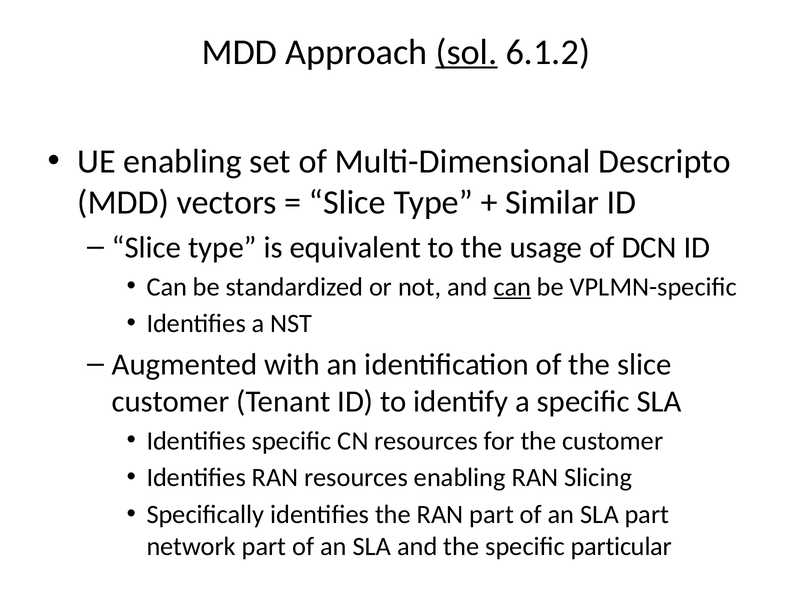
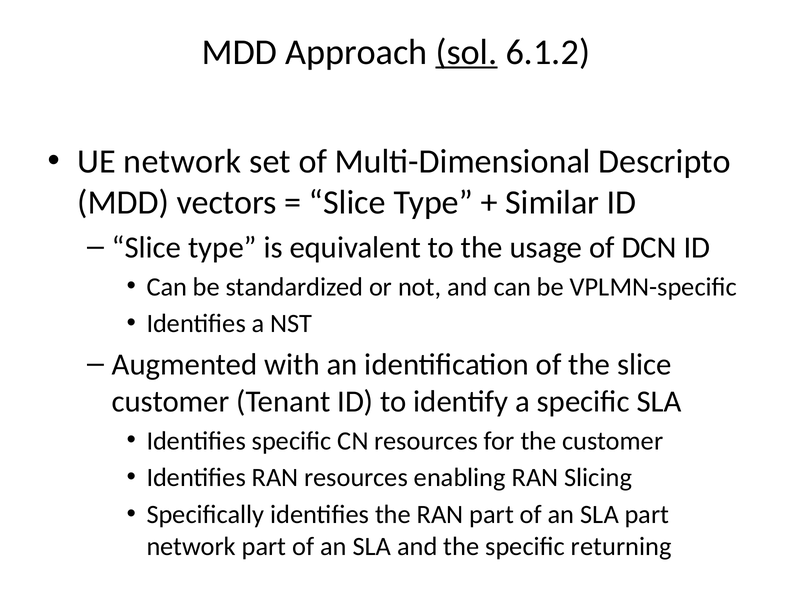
UE enabling: enabling -> network
can at (512, 287) underline: present -> none
particular: particular -> returning
